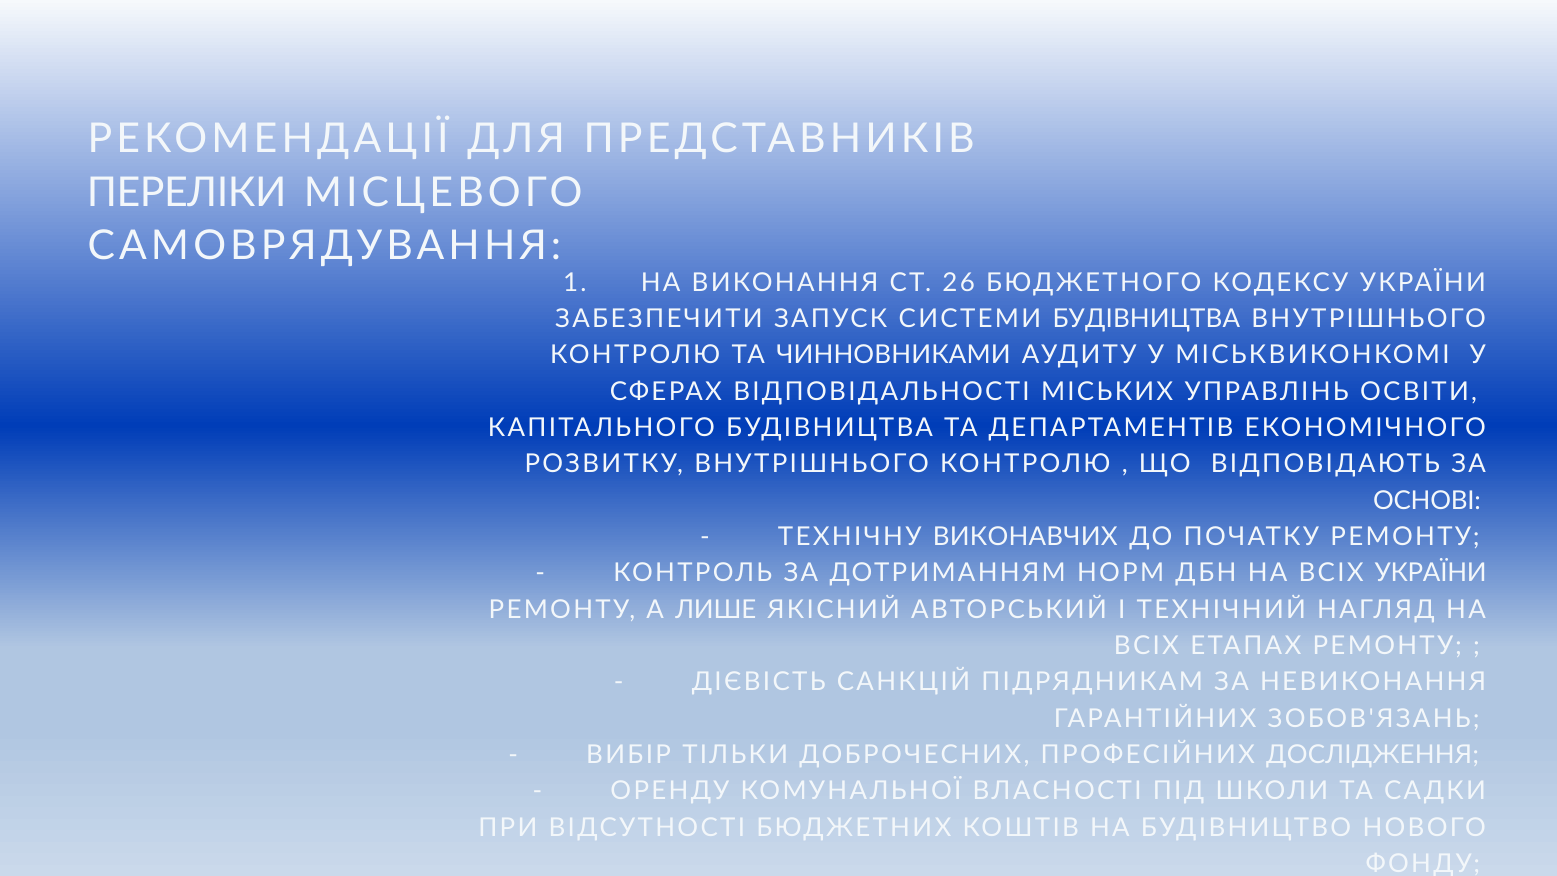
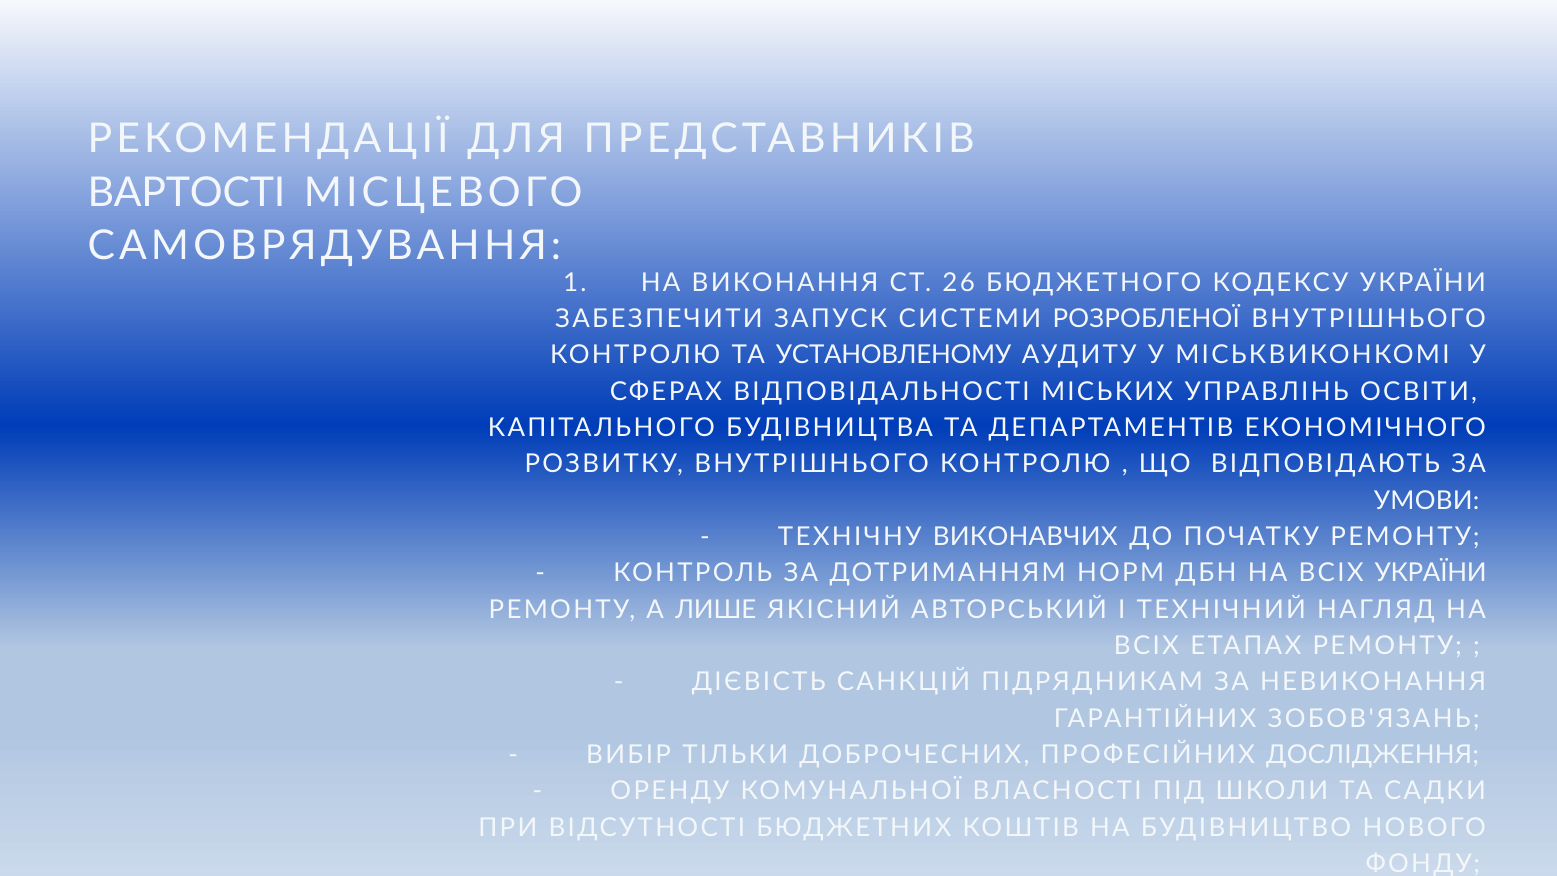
ПЕРЕЛІКИ: ПЕРЕЛІКИ -> ВАРТОСТІ
СИСТЕМИ БУДІВНИЦТВА: БУДІВНИЦТВА -> РОЗРОБЛЕНОЇ
ЧИННОВНИКАМИ: ЧИННОВНИКАМИ -> УСТАНОВЛЕНОМУ
ОСНОВІ: ОСНОВІ -> УМОВИ
